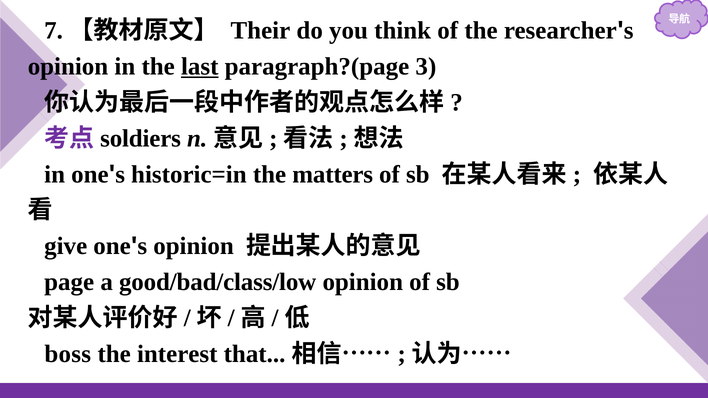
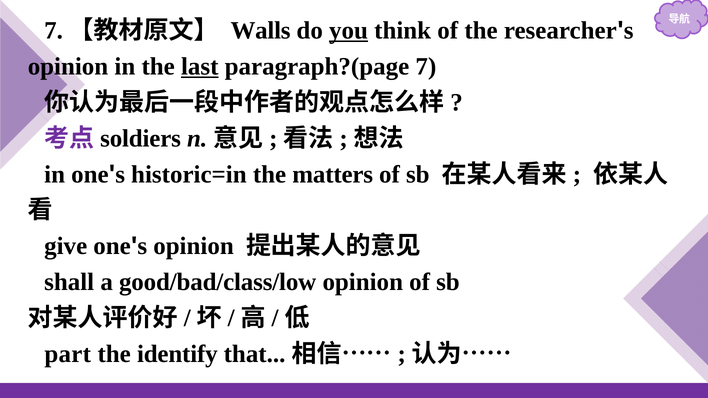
Their: Their -> Walls
you underline: none -> present
paragraph?(page 3: 3 -> 7
page: page -> shall
boss: boss -> part
interest: interest -> identify
